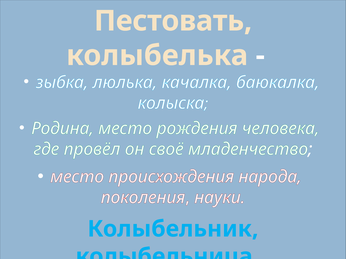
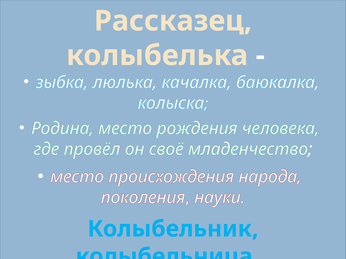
Пестовать: Пестовать -> Рассказец
